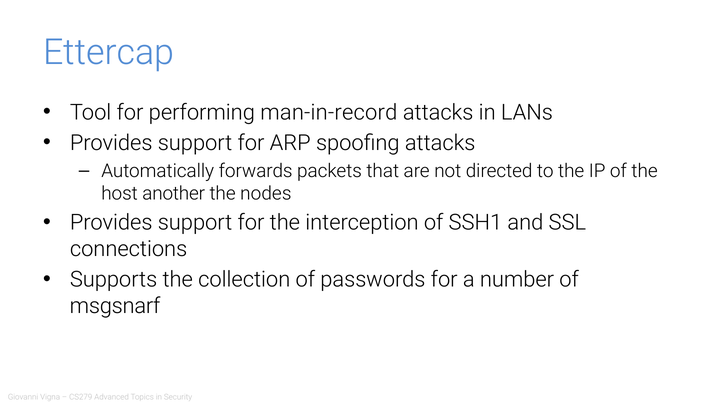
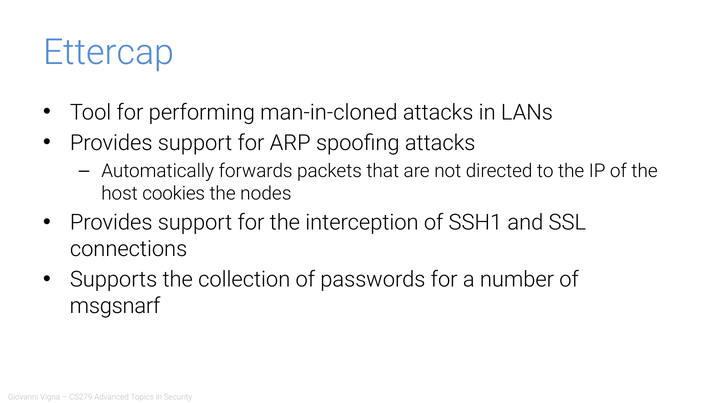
man-in-record: man-in-record -> man-in-cloned
another: another -> cookies
